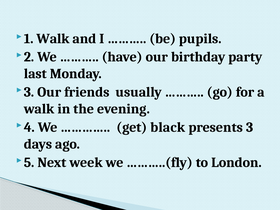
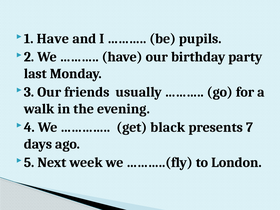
Walk at (53, 39): Walk -> Have
3: 3 -> 7
